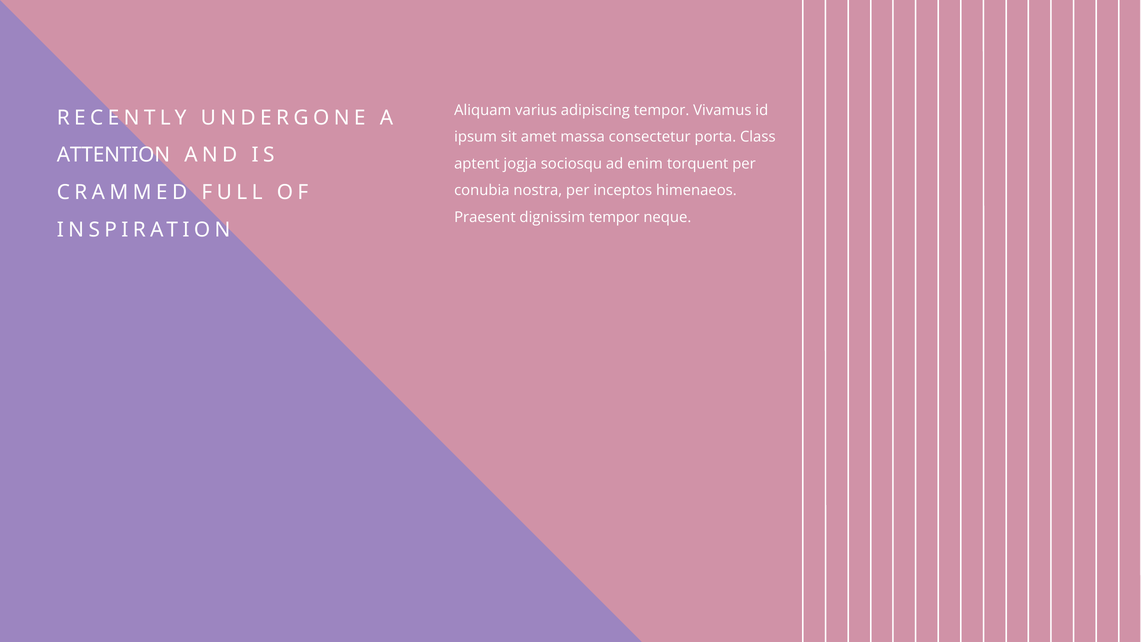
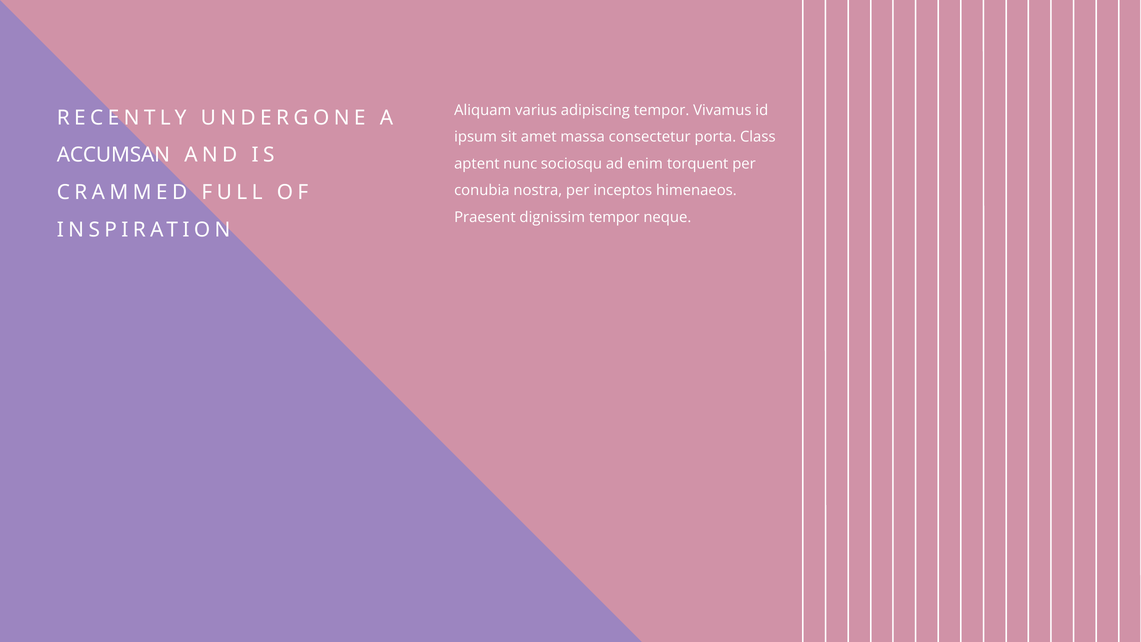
ATTENTION: ATTENTION -> ACCUMSAN
jogja: jogja -> nunc
